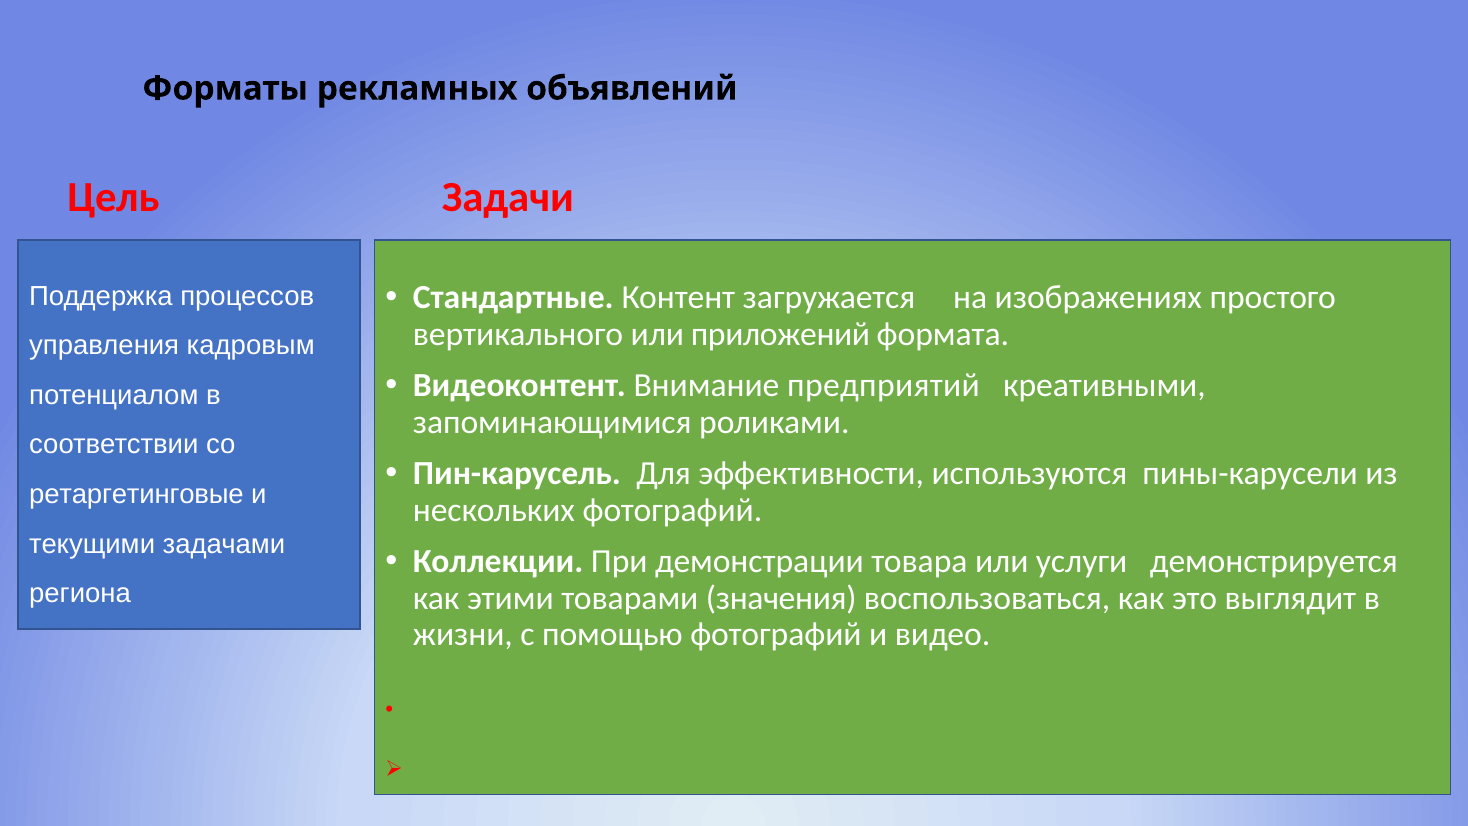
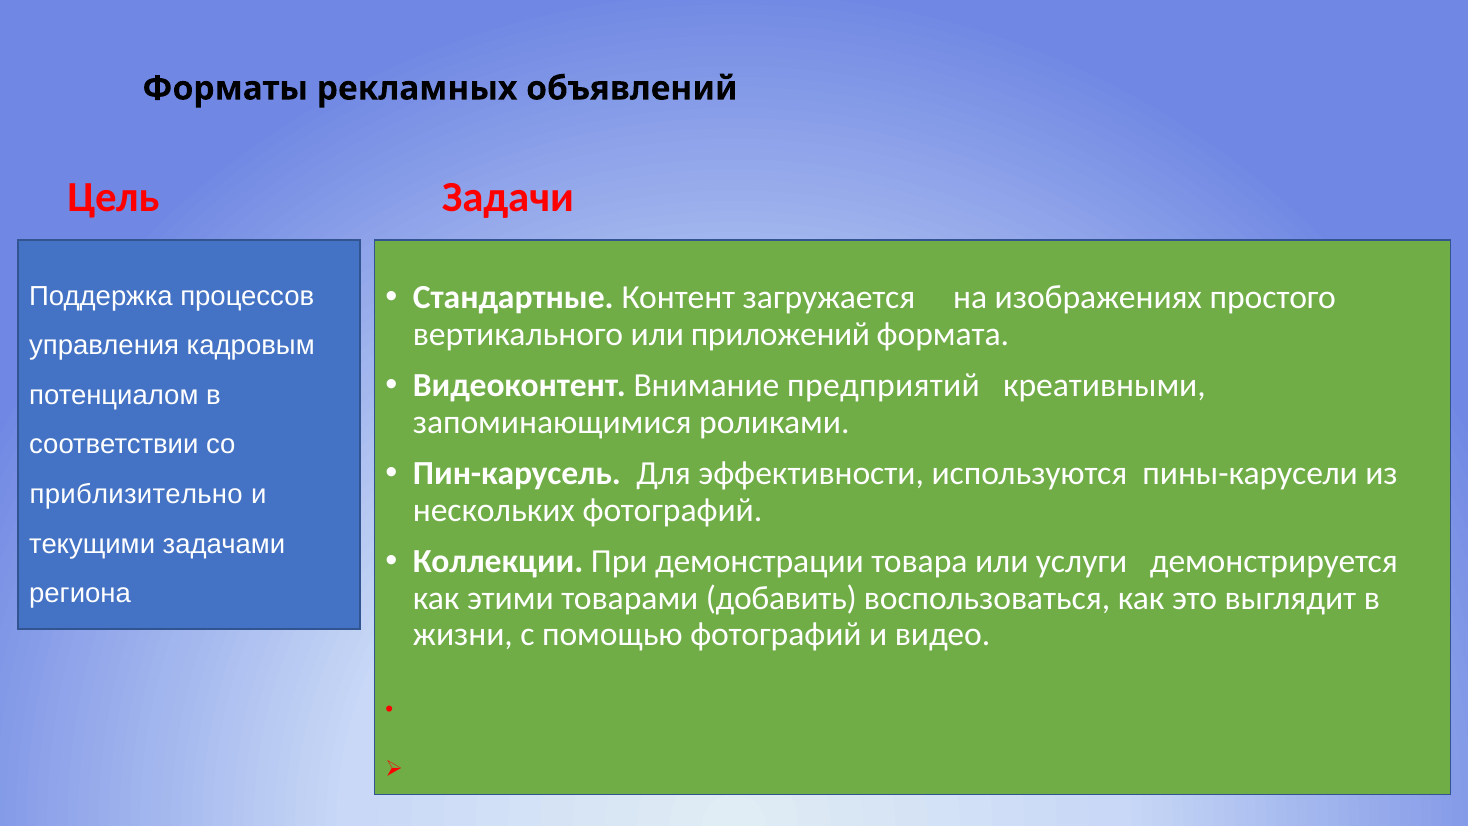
ретаргетинговые: ретаргетинговые -> приблизительно
значения: значения -> добавить
